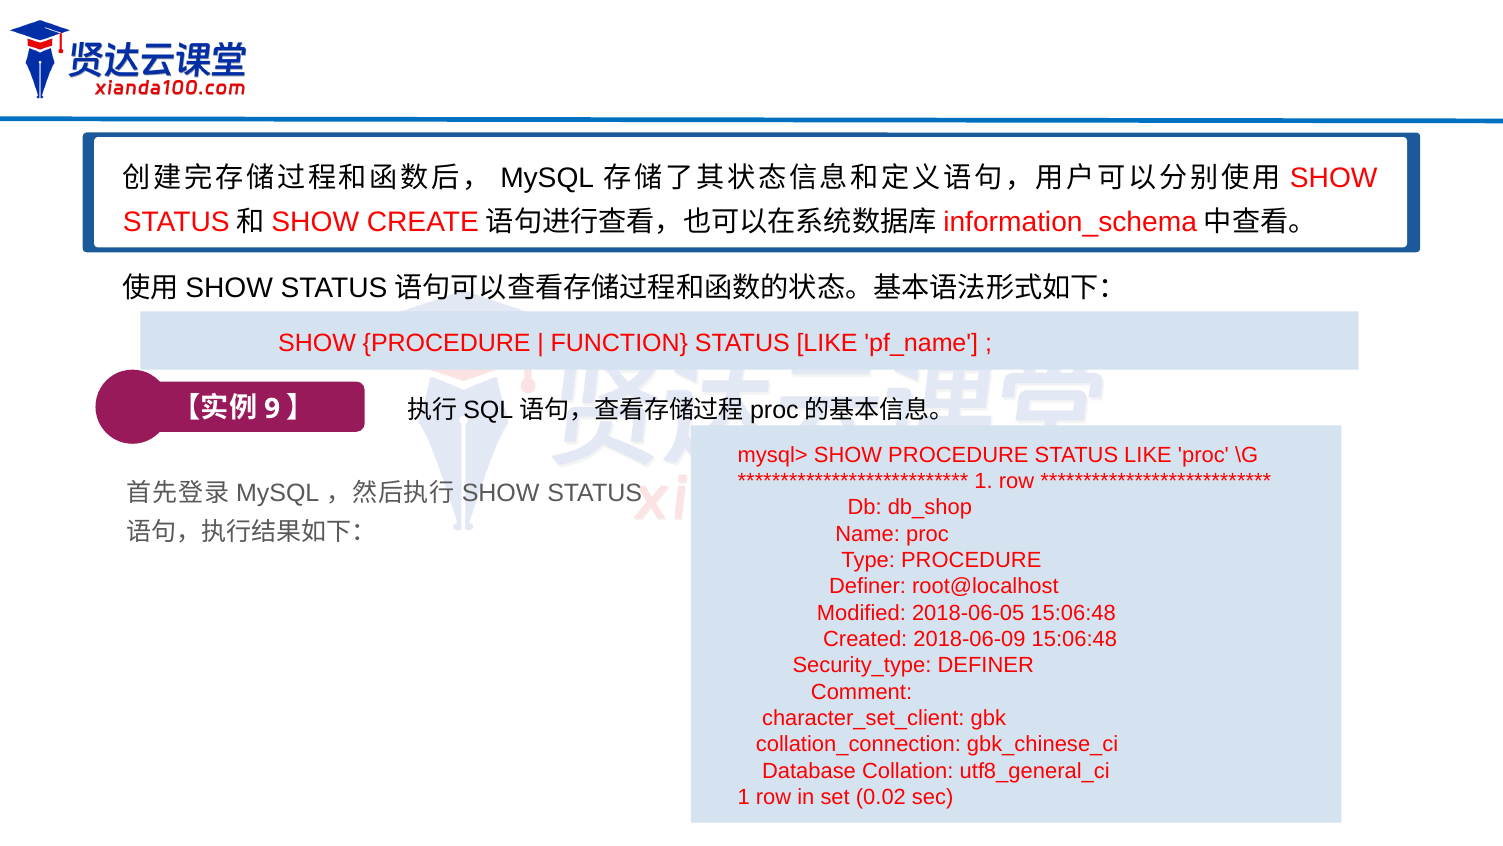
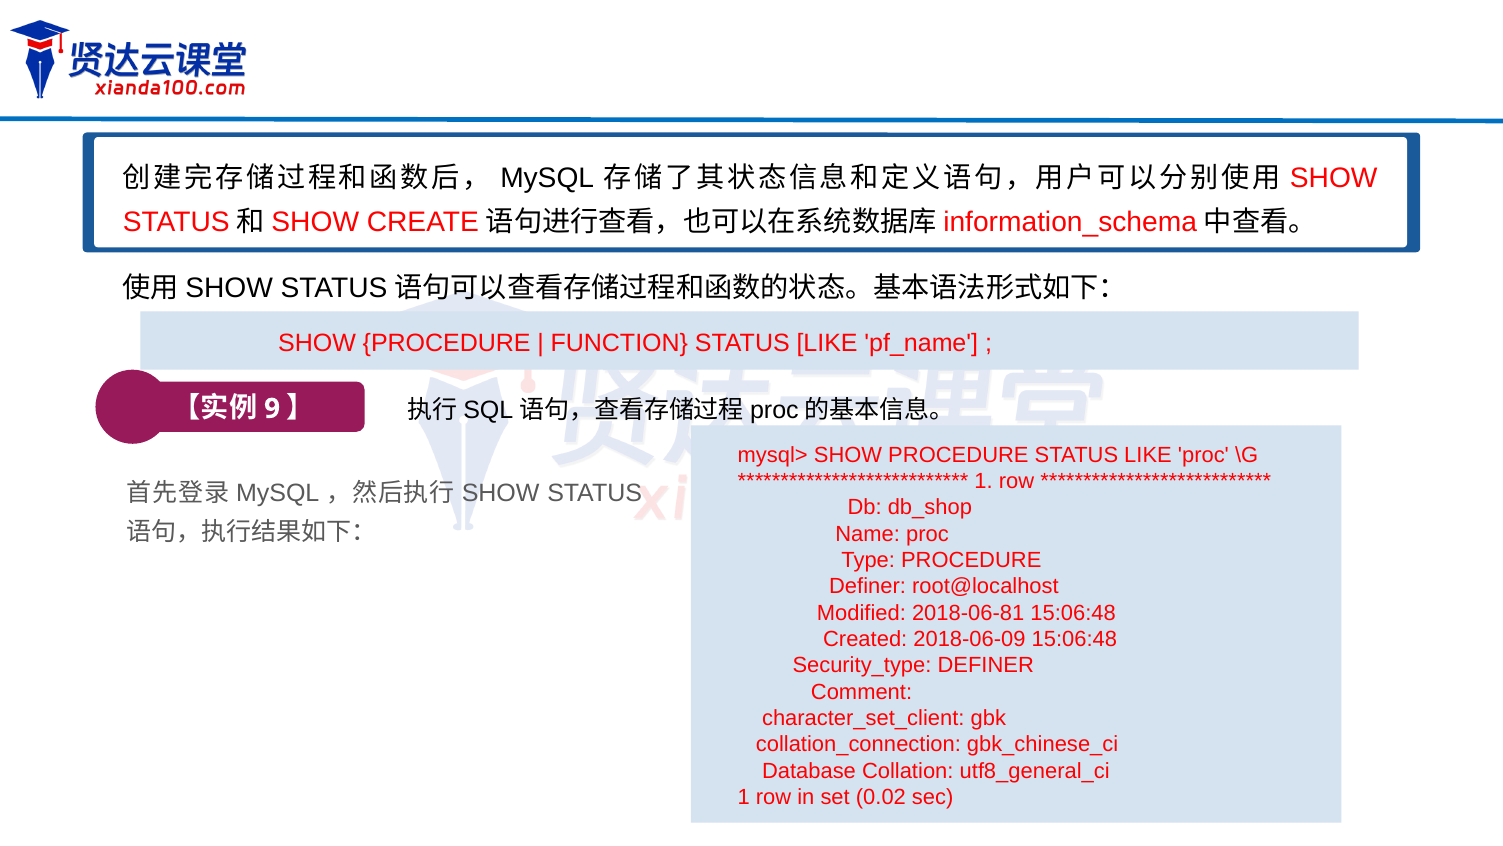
2018-06-05: 2018-06-05 -> 2018-06-81
